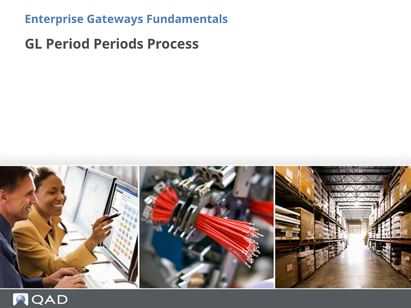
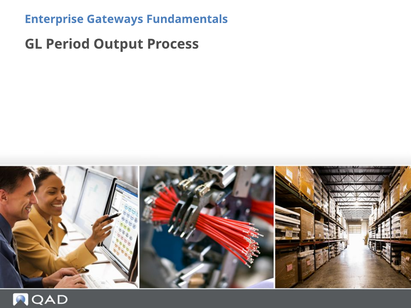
Periods: Periods -> Output
